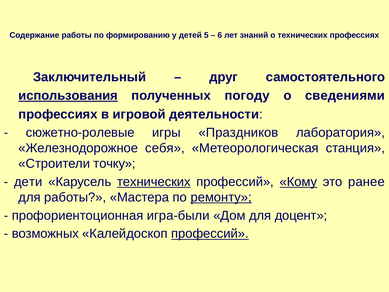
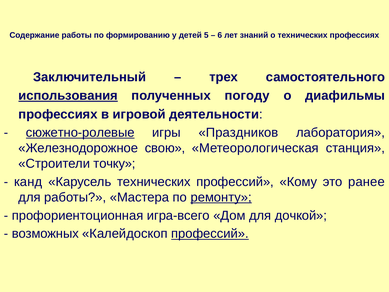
друг: друг -> трех
сведениями: сведениями -> диафильмы
сюжетно-ролевые underline: none -> present
себя: себя -> свою
дети: дети -> канд
технических at (154, 182) underline: present -> none
Кому underline: present -> none
игра-были: игра-были -> игра-всего
доцент: доцент -> дочкой
